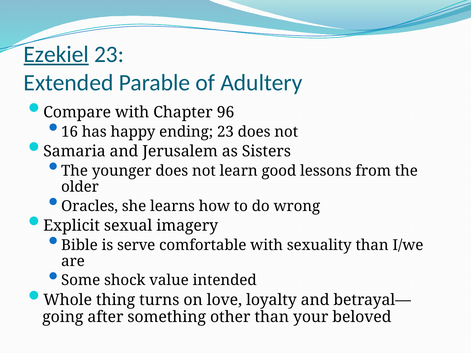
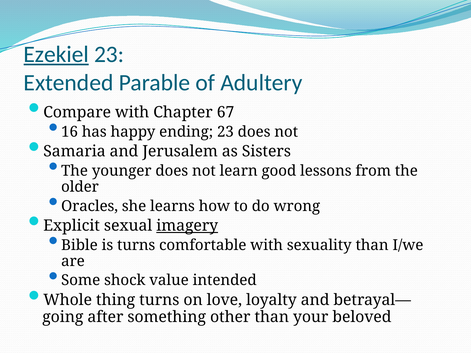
96: 96 -> 67
imagery underline: none -> present
is serve: serve -> turns
